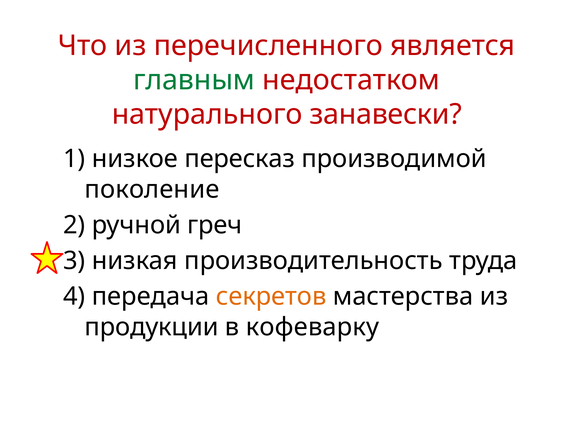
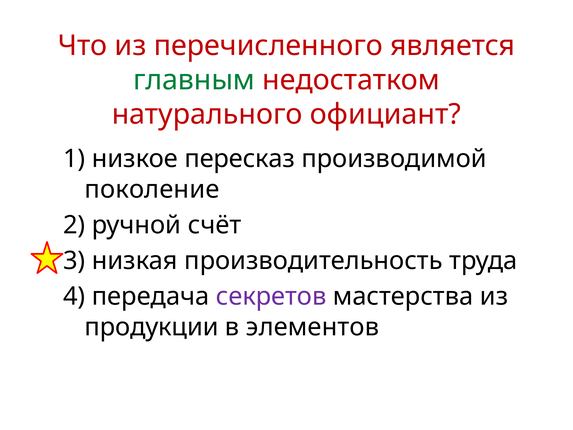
занавески: занавески -> официант
греч: греч -> счёт
секретов colour: orange -> purple
кофеварку: кофеварку -> элементов
